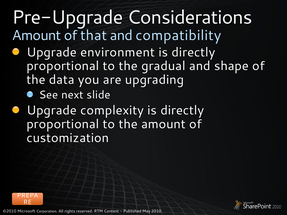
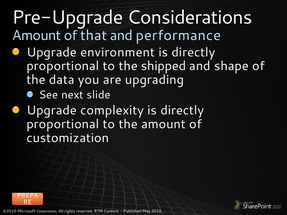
compatibility: compatibility -> performance
gradual: gradual -> shipped
